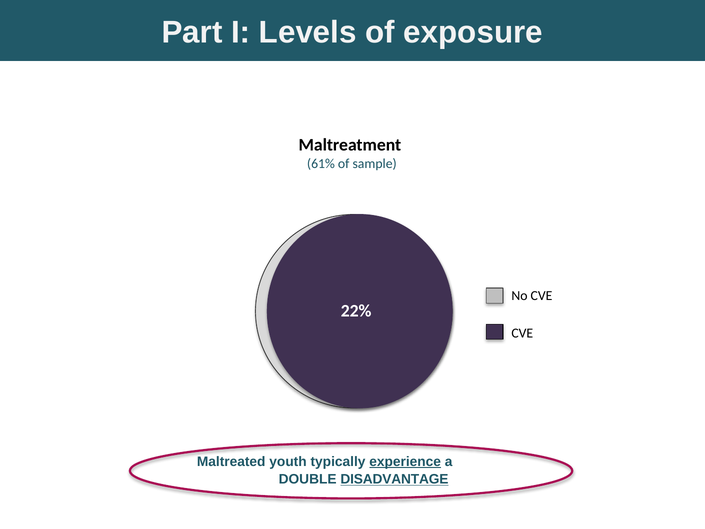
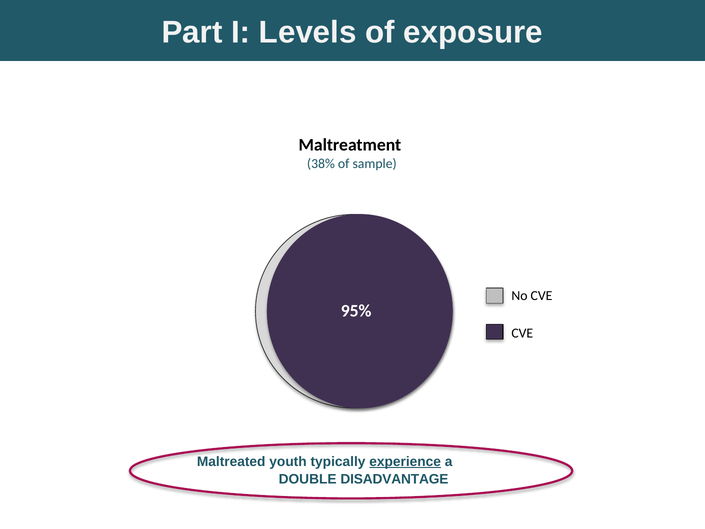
61%: 61% -> 38%
22%: 22% -> 95%
DISADVANTAGE underline: present -> none
